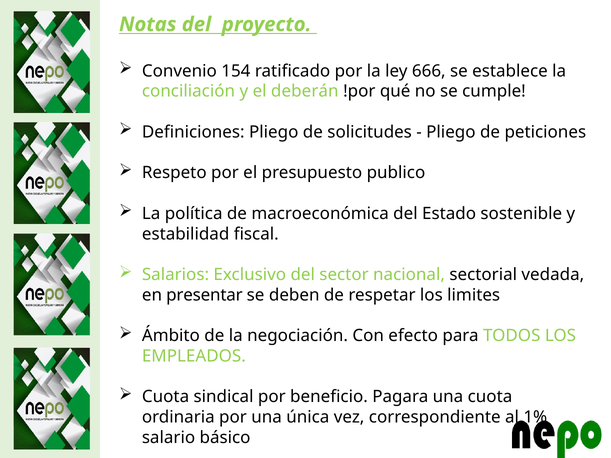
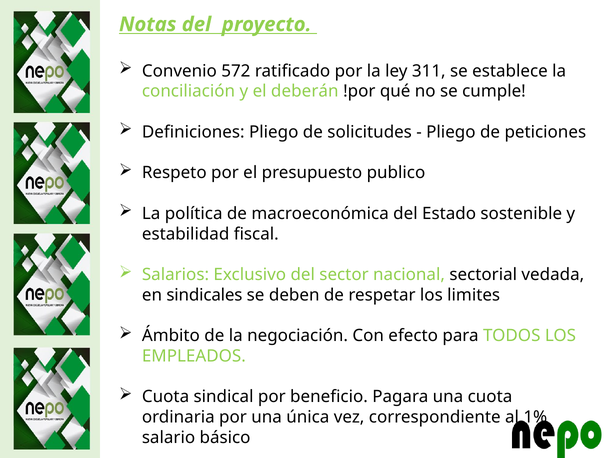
154: 154 -> 572
666: 666 -> 311
presentar: presentar -> sindicales
